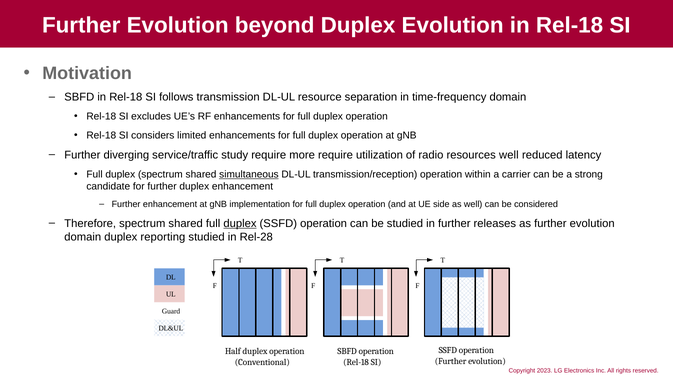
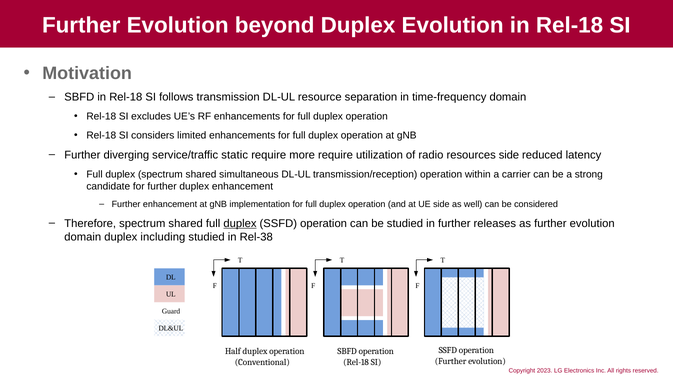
study: study -> static
resources well: well -> side
simultaneous underline: present -> none
reporting: reporting -> including
Rel-28: Rel-28 -> Rel-38
